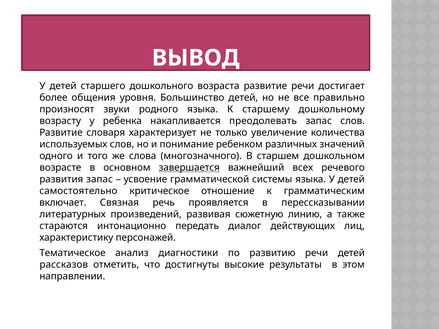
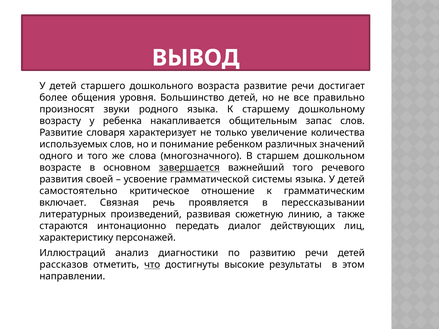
преодолевать: преодолевать -> общительным
важнейший всех: всех -> того
развития запас: запас -> своей
Тематическое: Тематическое -> Иллюстраций
что underline: none -> present
